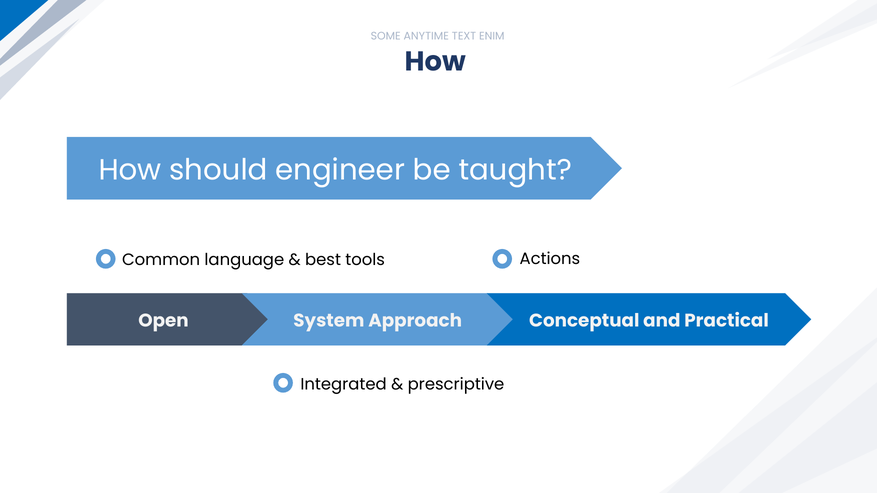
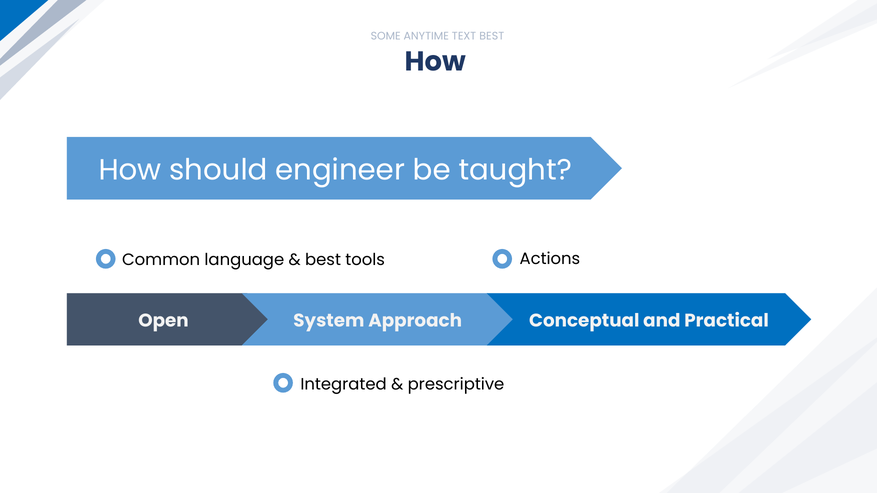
TEXT ENIM: ENIM -> BEST
